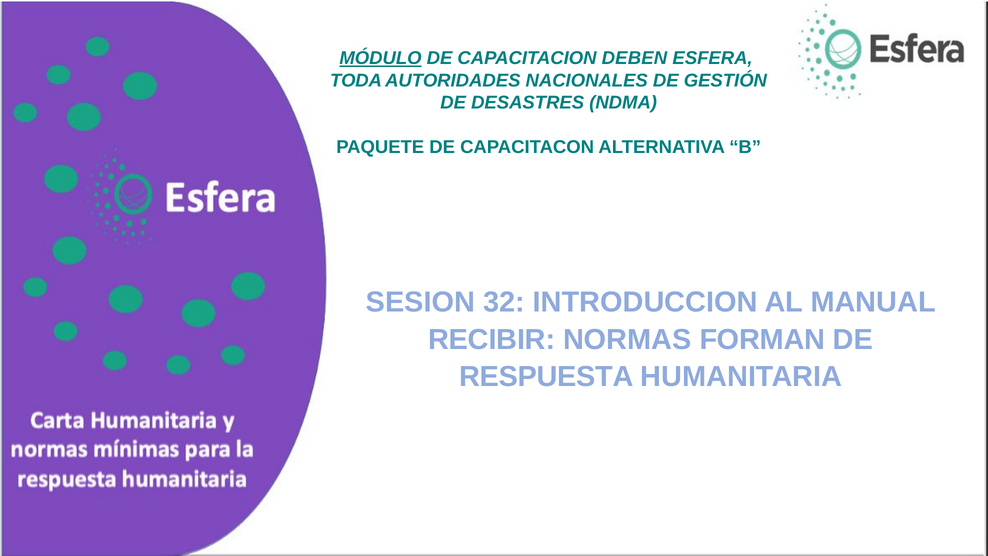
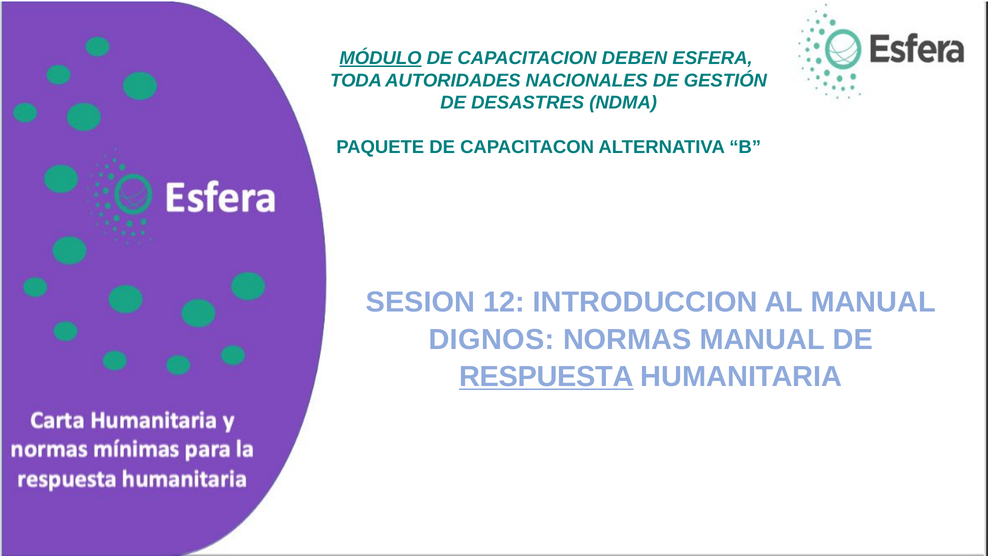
32: 32 -> 12
RECIBIR: RECIBIR -> DIGNOS
NORMAS FORMAN: FORMAN -> MANUAL
RESPUESTA underline: none -> present
